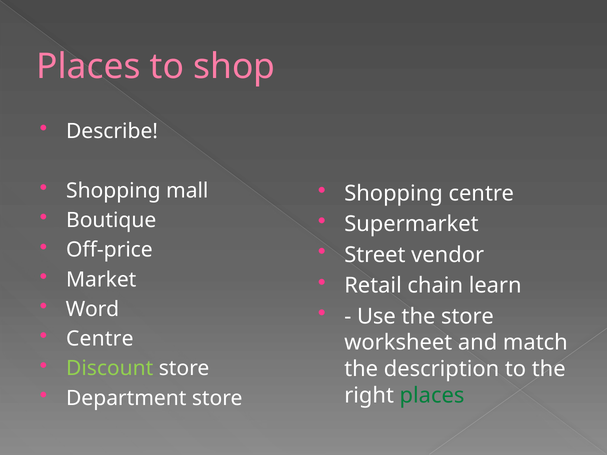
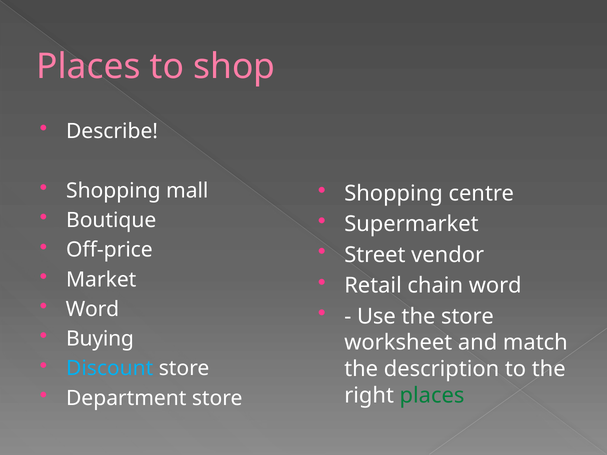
chain learn: learn -> word
Centre at (100, 339): Centre -> Buying
Discount colour: light green -> light blue
